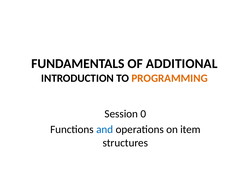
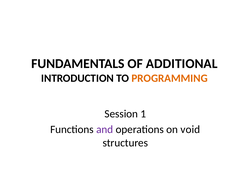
0: 0 -> 1
and colour: blue -> purple
item: item -> void
